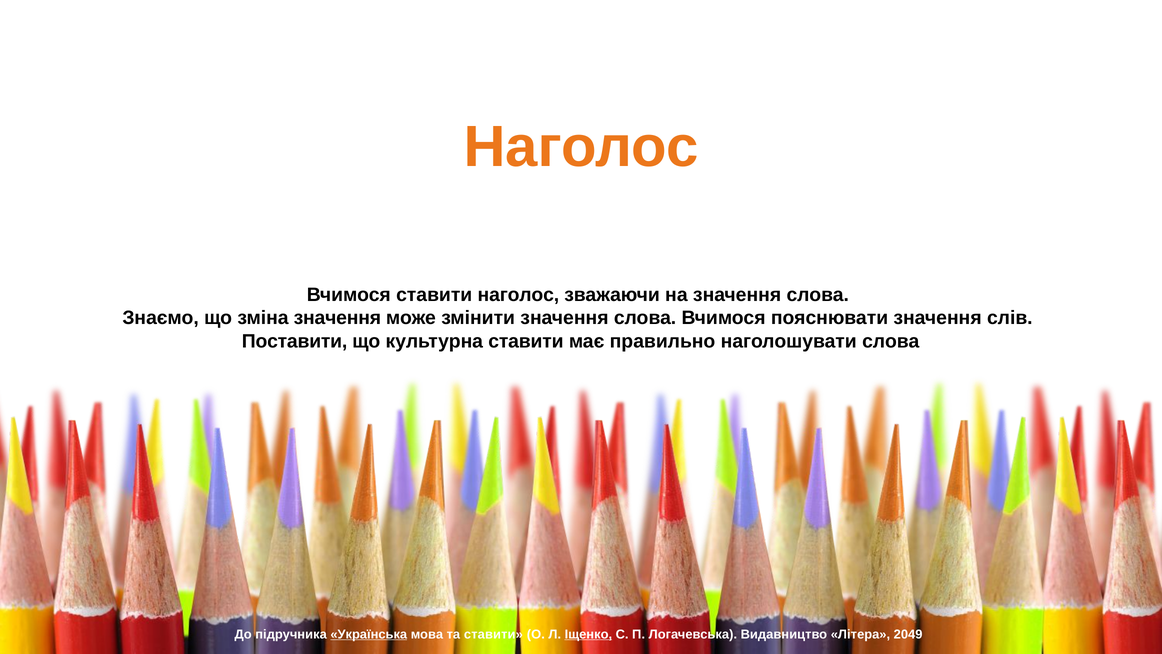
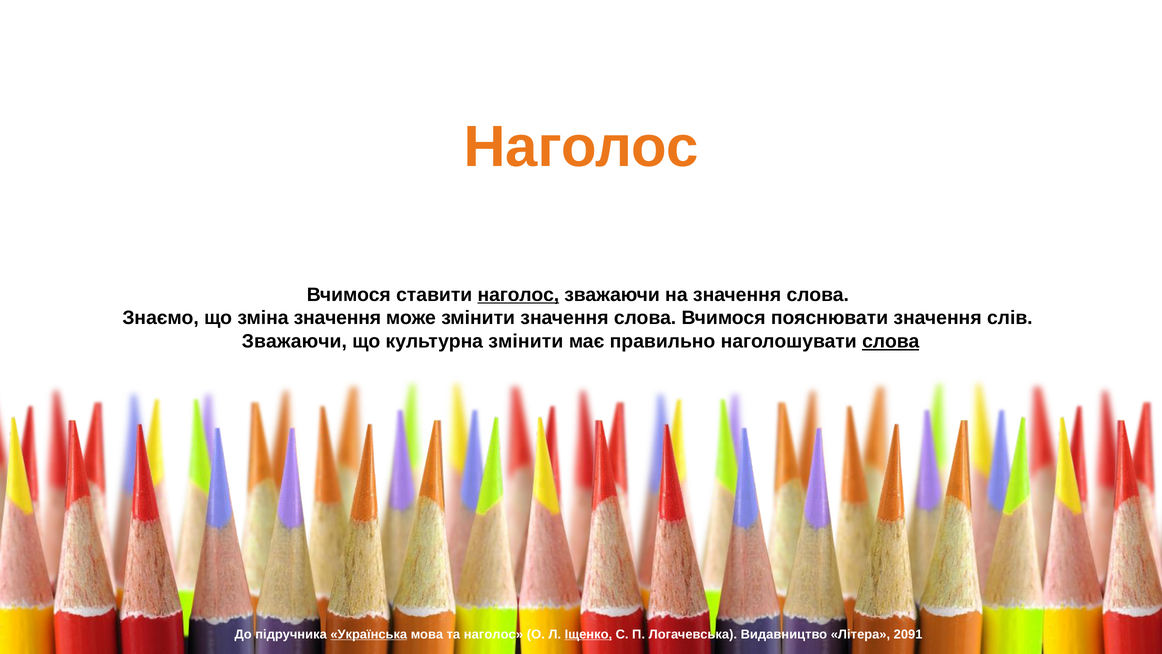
наголос at (518, 295) underline: none -> present
Поставити at (295, 341): Поставити -> Зважаючи
культурна ставити: ставити -> змінити
слова at (891, 341) underline: none -> present
та ставити: ставити -> наголос
2049: 2049 -> 2091
